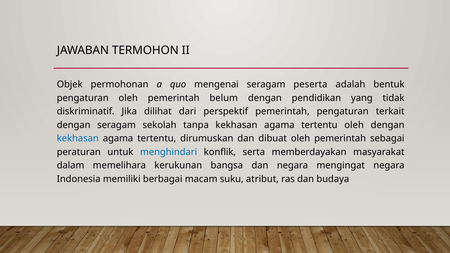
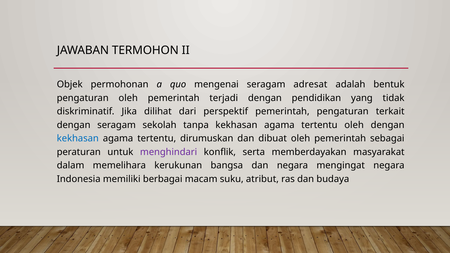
peserta: peserta -> adresat
belum: belum -> terjadi
menghindari colour: blue -> purple
